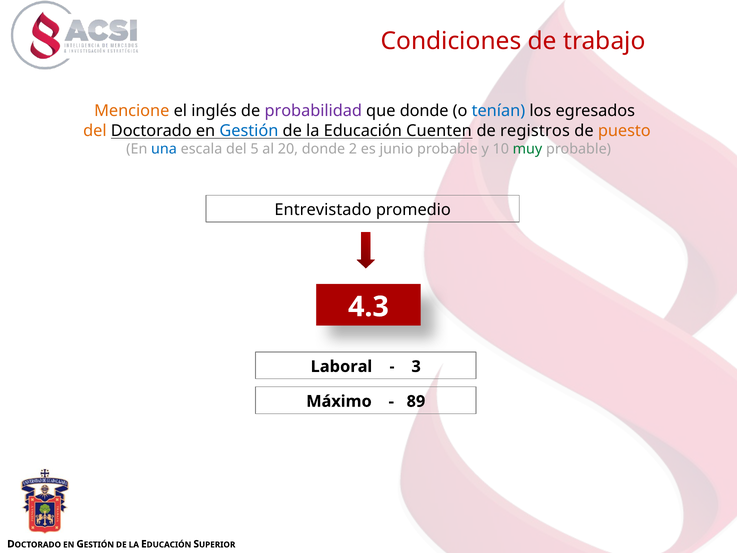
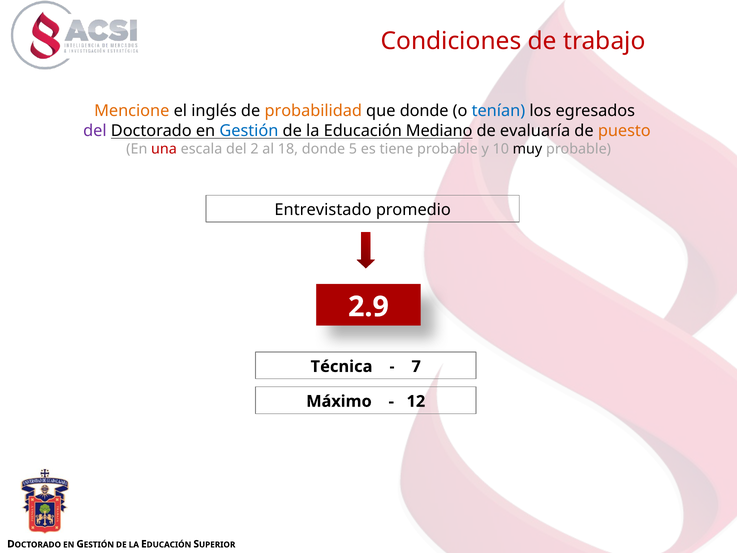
probabilidad colour: purple -> orange
del at (95, 131) colour: orange -> purple
Cuenten: Cuenten -> Mediano
registros: registros -> evaluaría
una colour: blue -> red
5: 5 -> 2
20: 20 -> 18
2: 2 -> 5
junio: junio -> tiene
muy colour: green -> black
4.3: 4.3 -> 2.9
Laboral: Laboral -> Técnica
3: 3 -> 7
89: 89 -> 12
